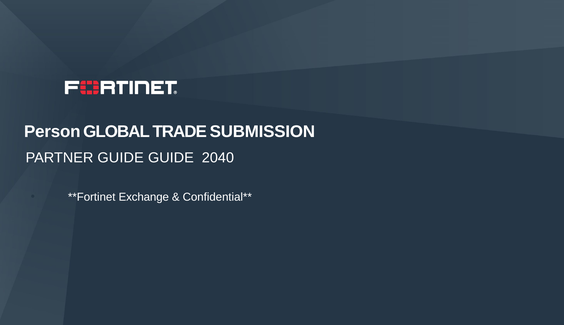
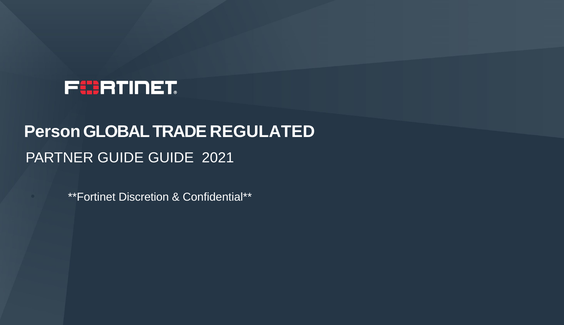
SUBMISSION: SUBMISSION -> REGULATED
2040: 2040 -> 2021
Exchange: Exchange -> Discretion
